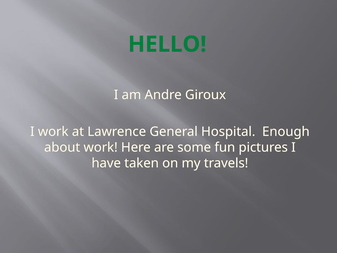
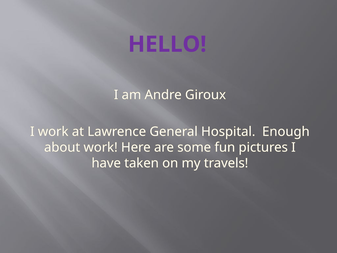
HELLO colour: green -> purple
